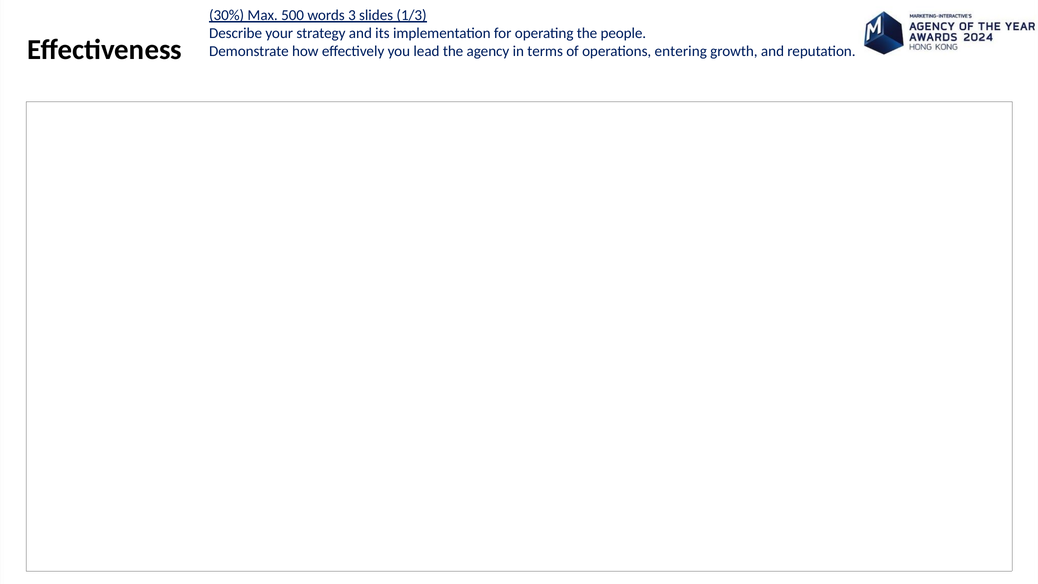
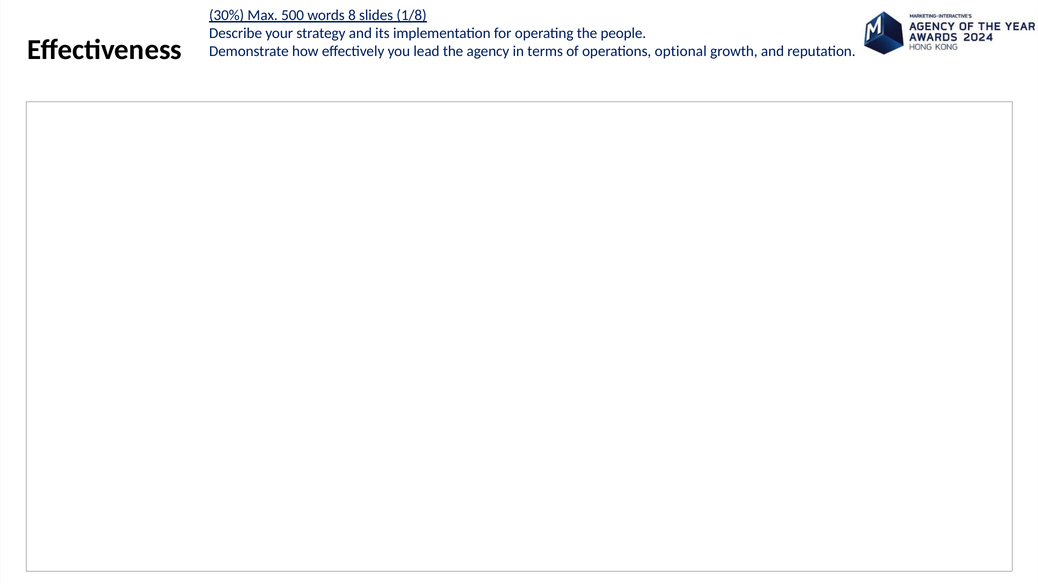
3: 3 -> 8
1/3: 1/3 -> 1/8
entering: entering -> optional
